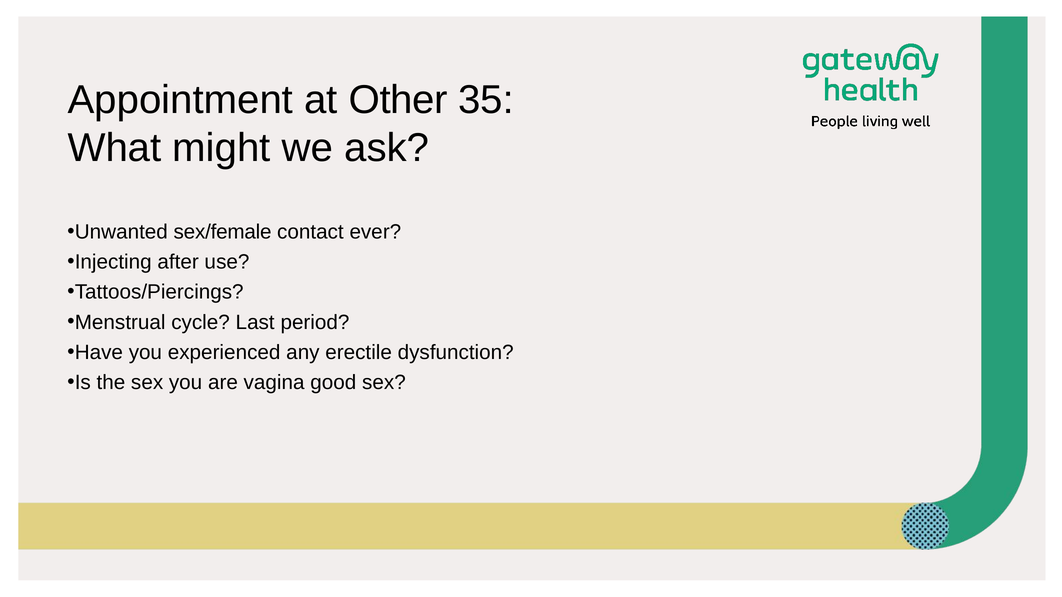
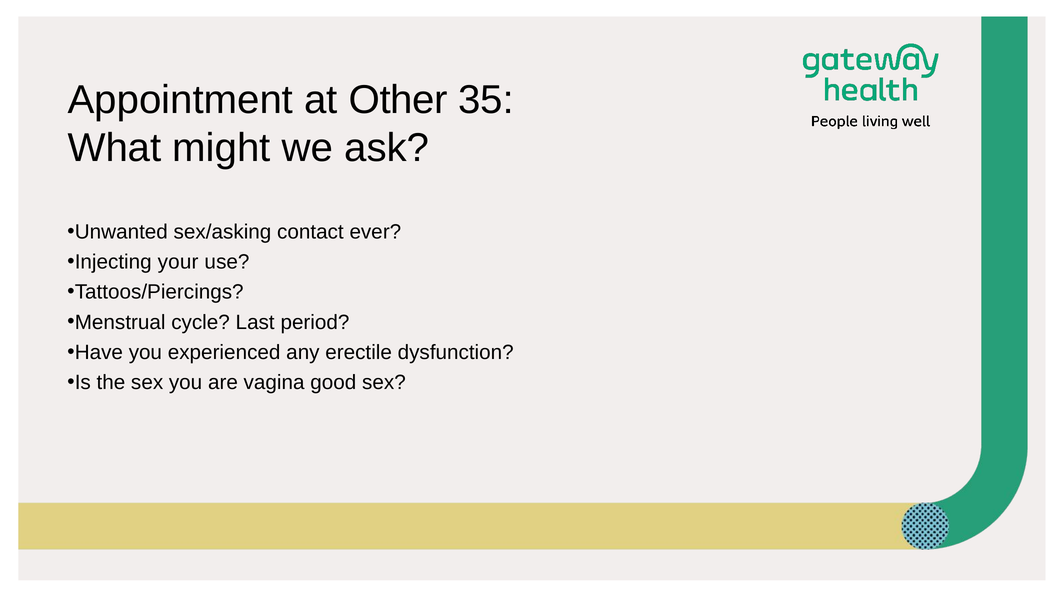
sex/female: sex/female -> sex/asking
after: after -> your
